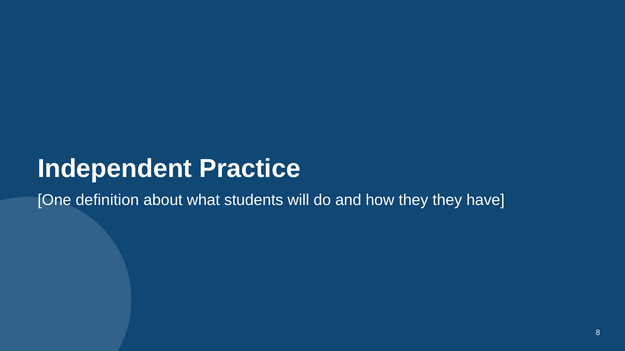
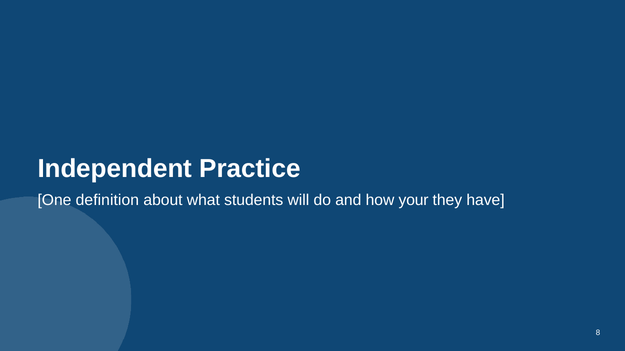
how they: they -> your
